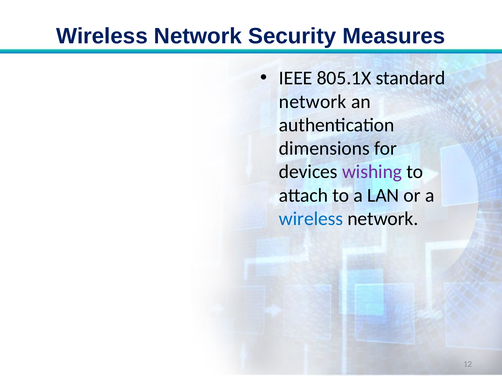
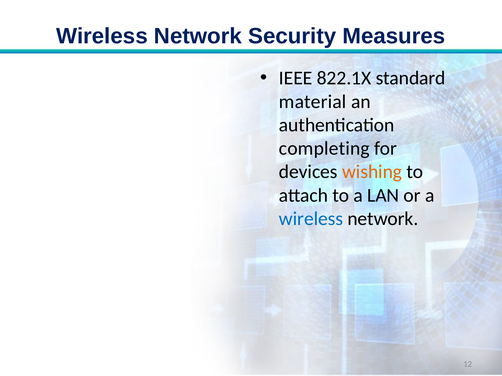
805.1X: 805.1X -> 822.1X
network at (313, 102): network -> material
dimensions: dimensions -> completing
wishing colour: purple -> orange
